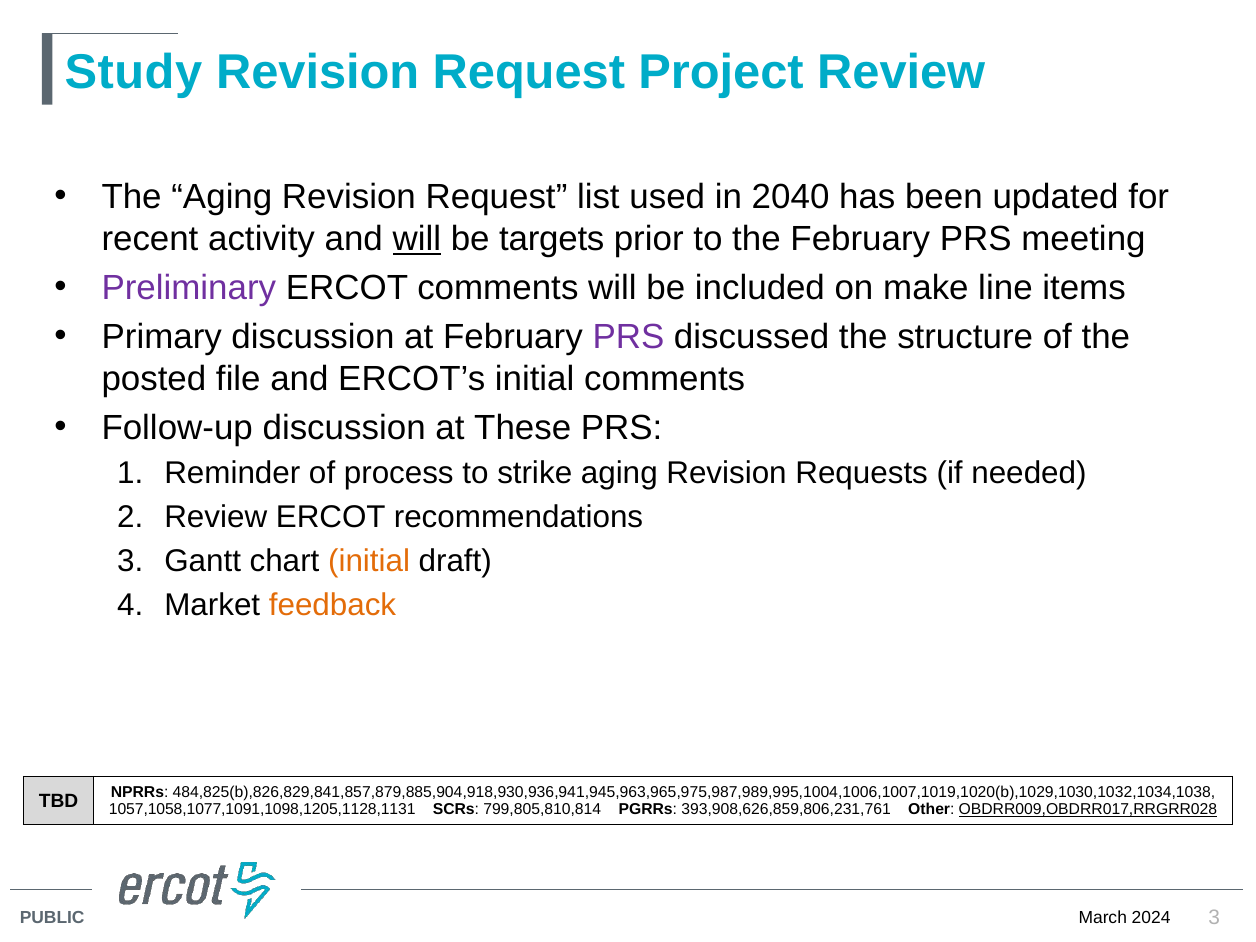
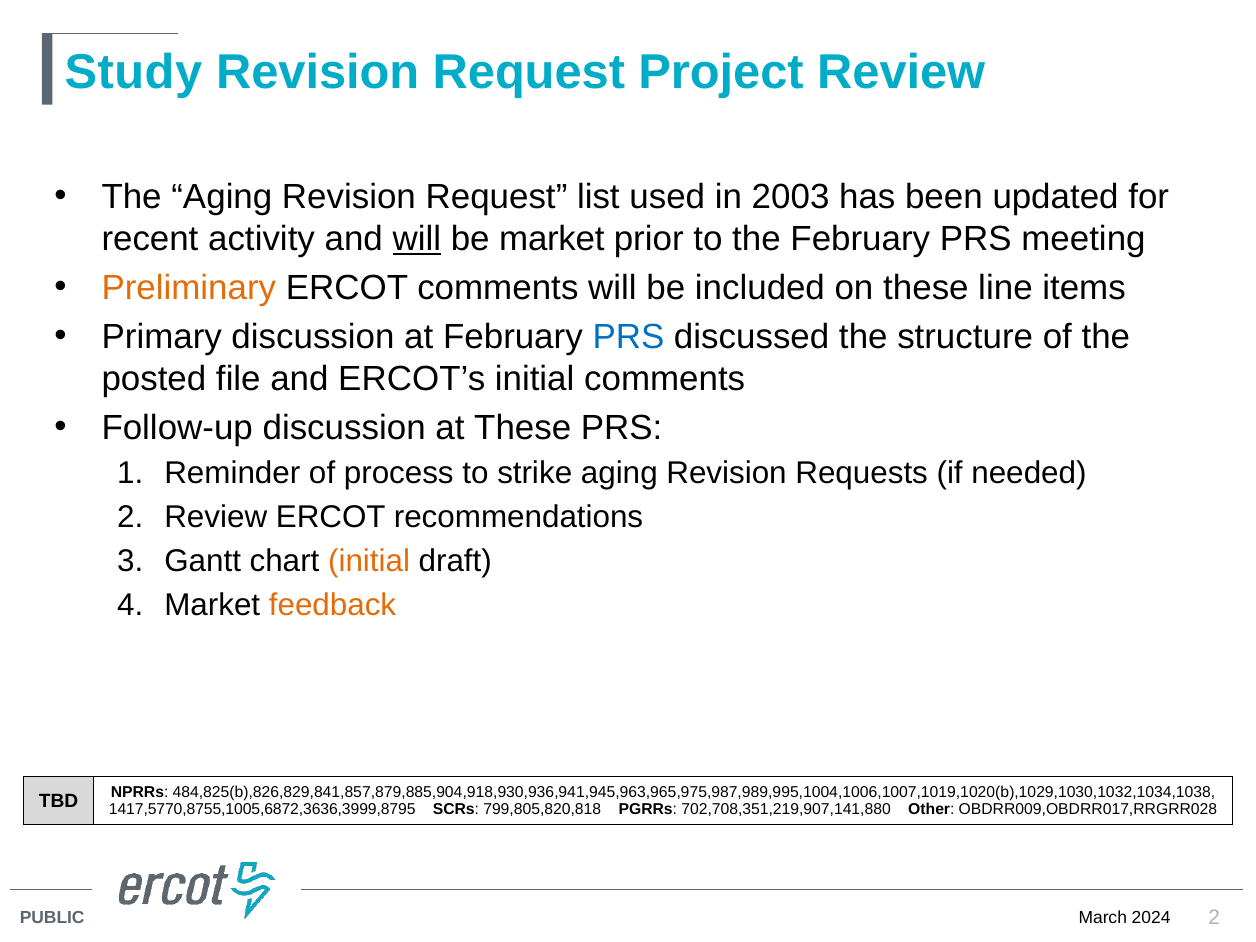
2040: 2040 -> 2003
be targets: targets -> market
Preliminary colour: purple -> orange
on make: make -> these
PRS at (628, 337) colour: purple -> blue
1057,1058,1077,1091,1098,1205,1128,1131: 1057,1058,1077,1091,1098,1205,1128,1131 -> 1417,5770,8755,1005,6872,3636,3999,8795
799,805,810,814: 799,805,810,814 -> 799,805,820,818
393,908,626,859,806,231,761: 393,908,626,859,806,231,761 -> 702,708,351,219,907,141,880
OBDRR009,OBDRR017,RRGRR028 underline: present -> none
3 at (1214, 917): 3 -> 2
